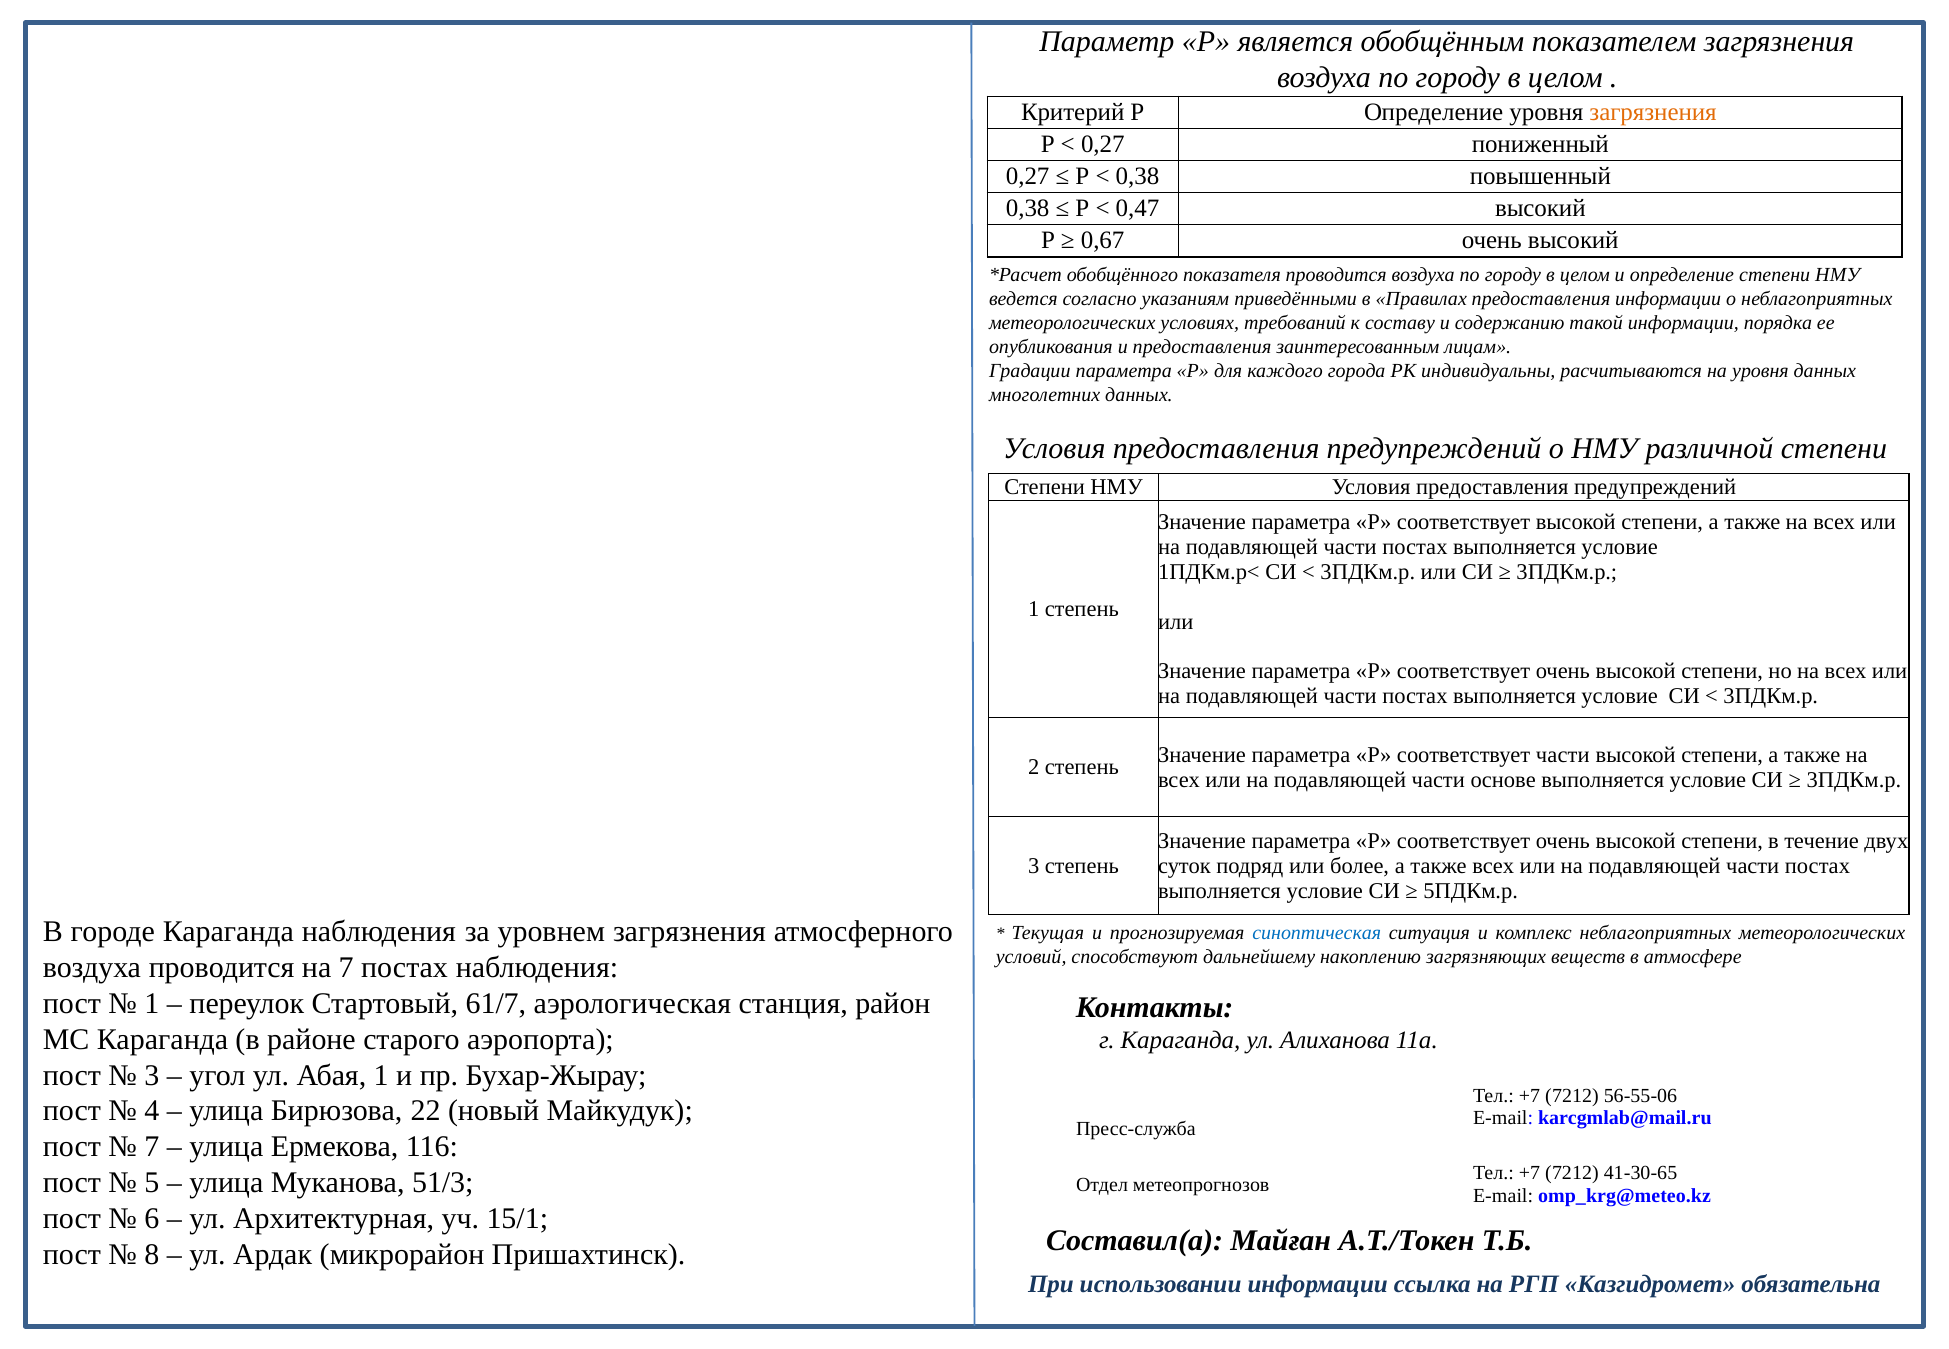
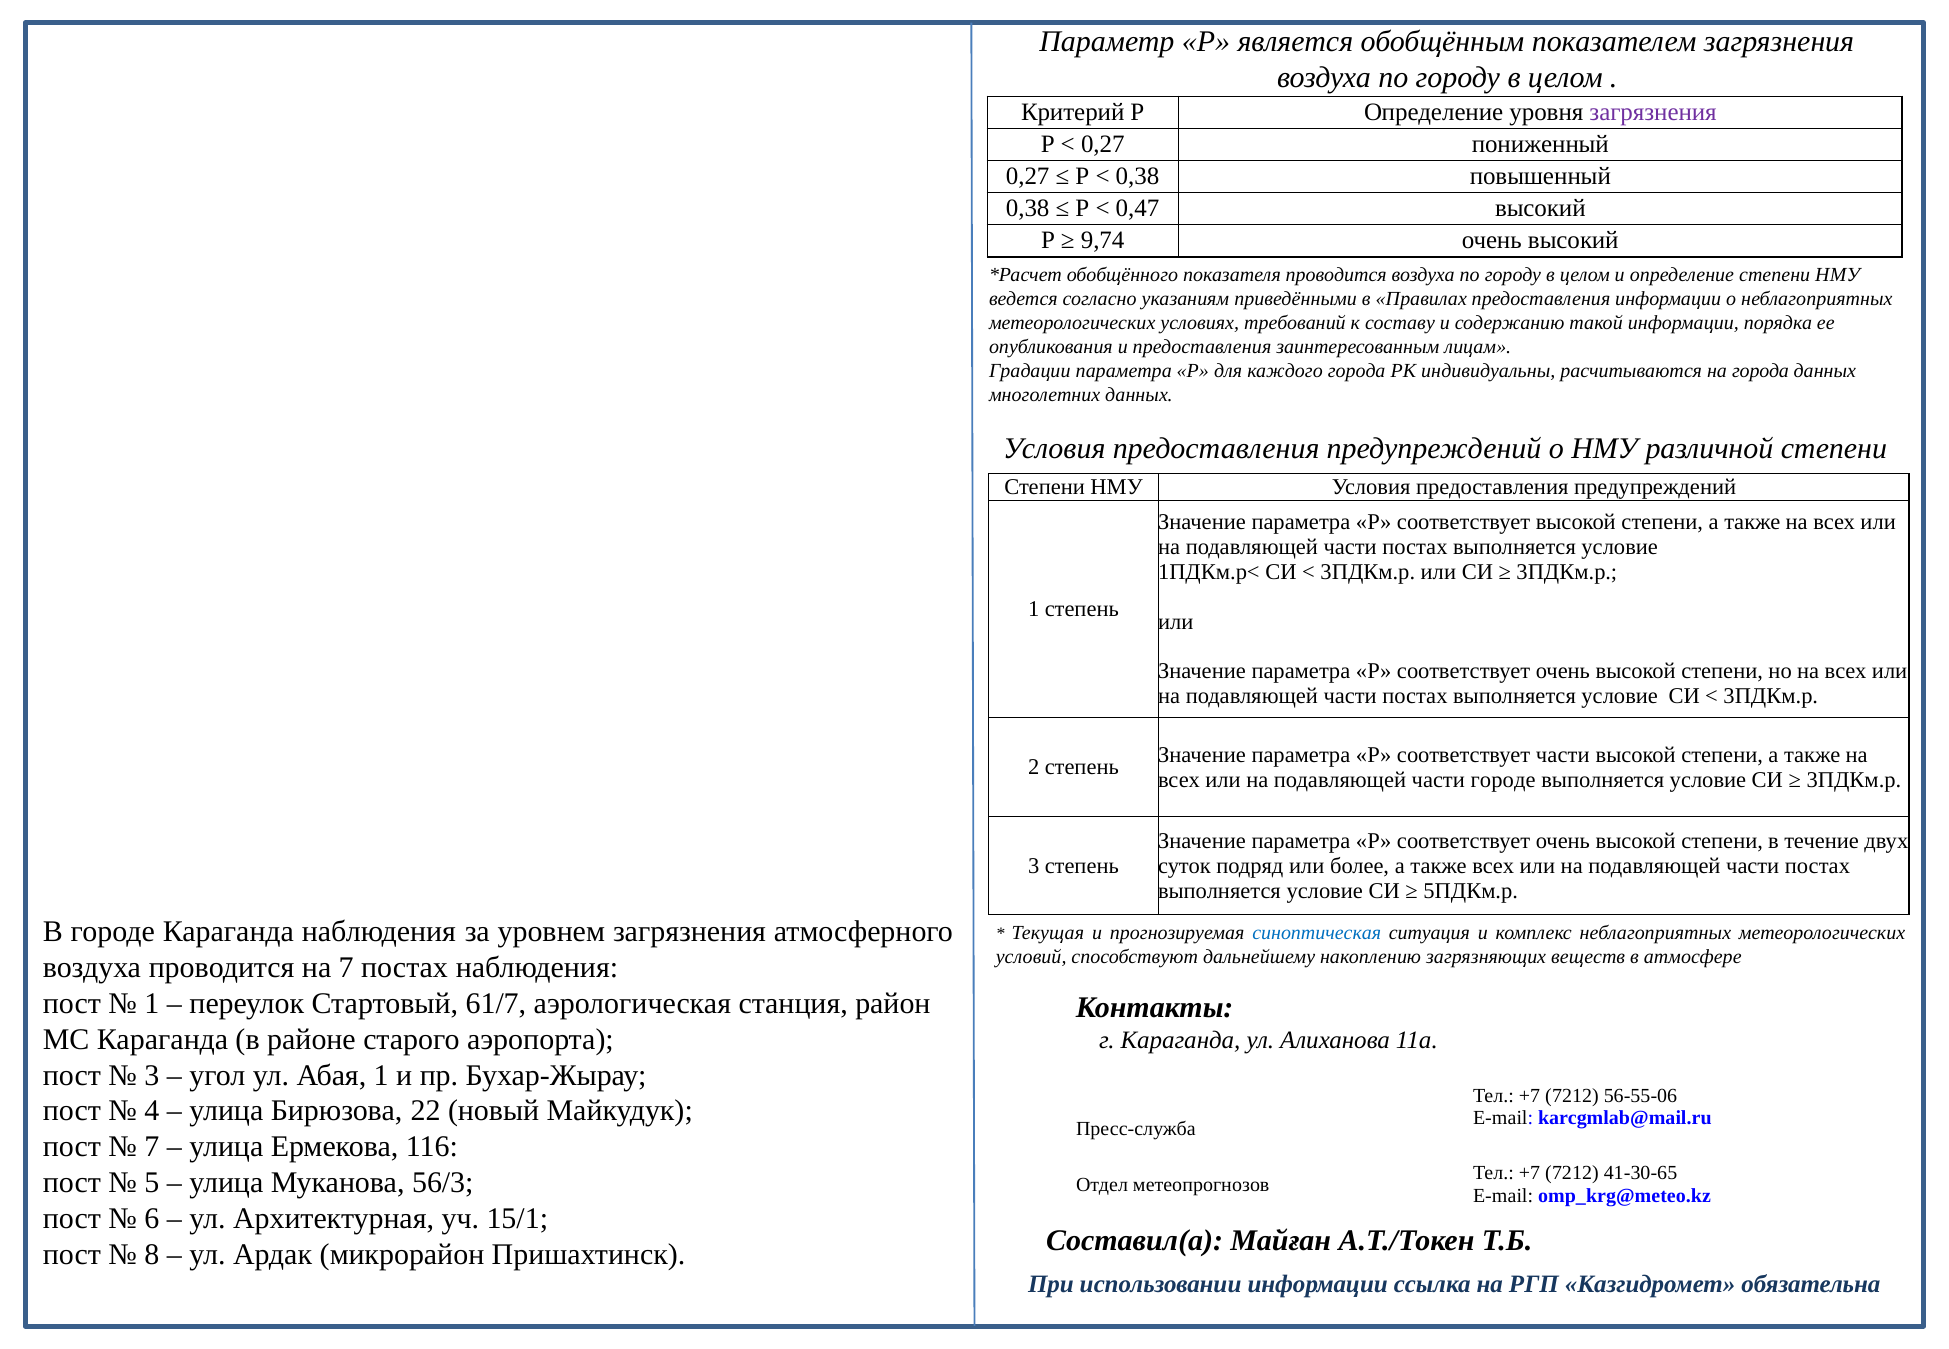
загрязнения at (1653, 112) colour: orange -> purple
0,67: 0,67 -> 9,74
на уровня: уровня -> города
части основе: основе -> городе
51/3: 51/3 -> 56/3
